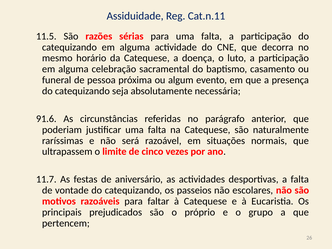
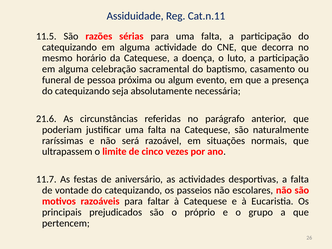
91.6: 91.6 -> 21.6
